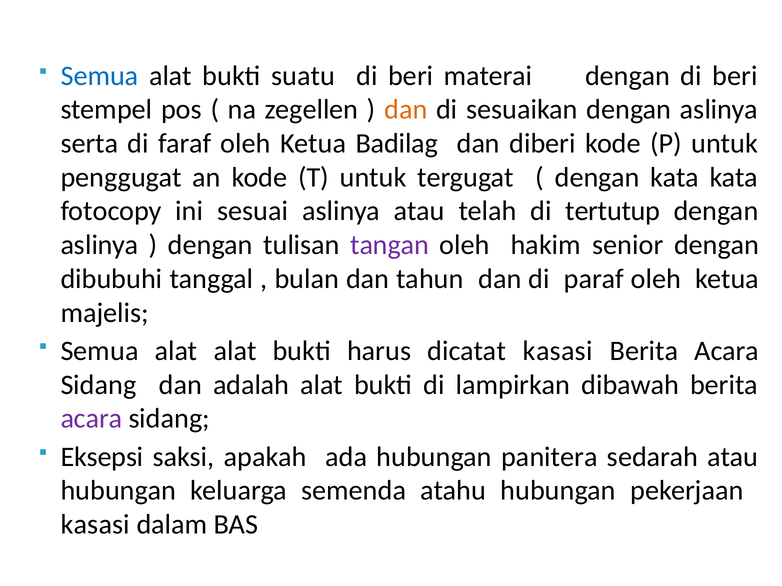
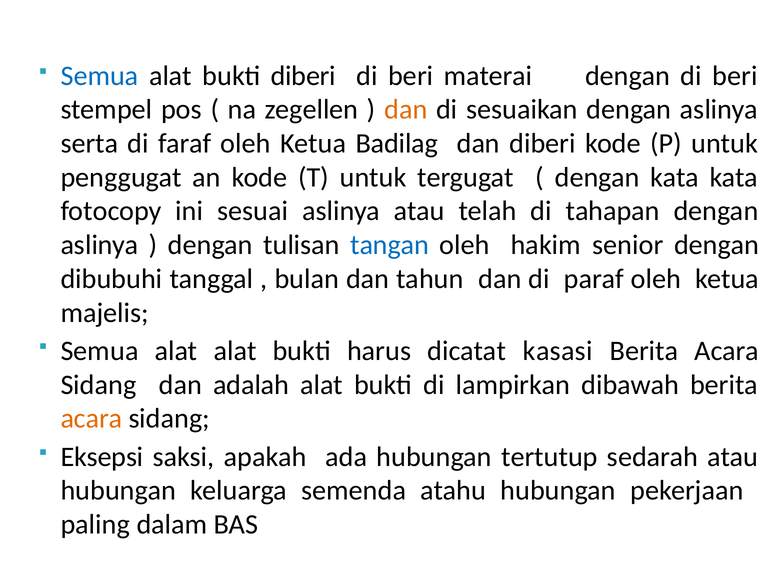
bukti suatu: suatu -> diberi
tertutup: tertutup -> tahapan
tangan colour: purple -> blue
acara at (91, 419) colour: purple -> orange
panitera: panitera -> tertutup
kasasi at (95, 525): kasasi -> paling
